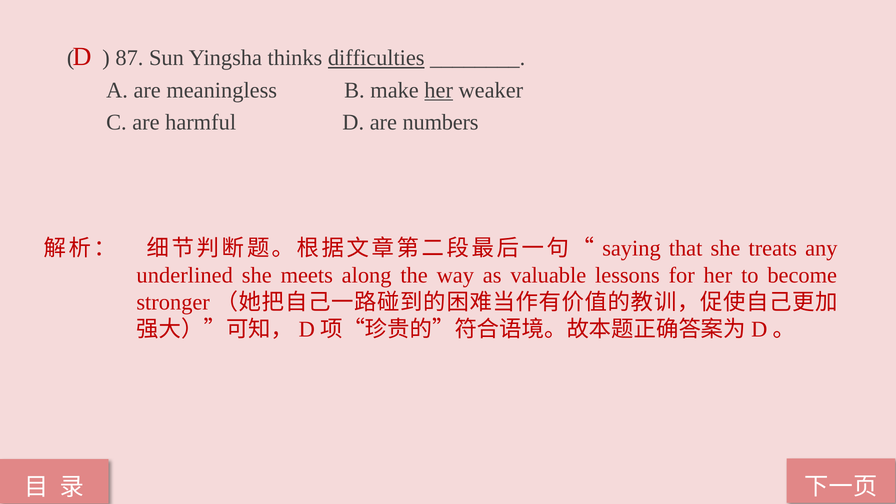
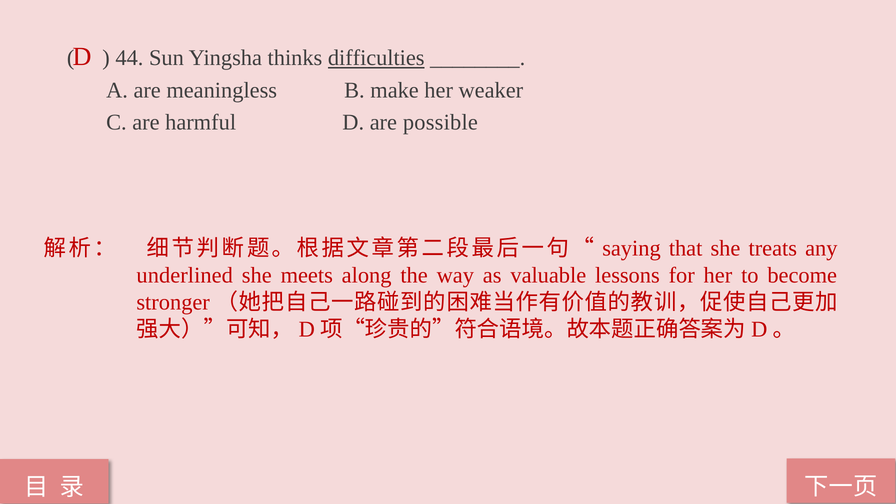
87: 87 -> 44
her at (439, 90) underline: present -> none
numbers: numbers -> possible
